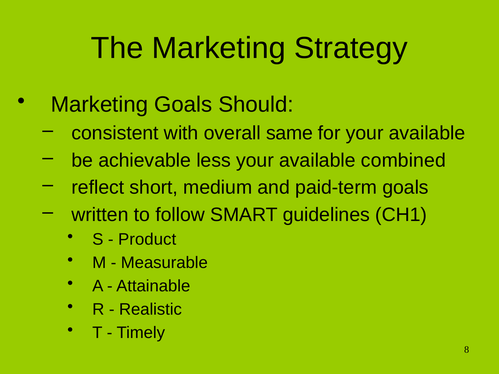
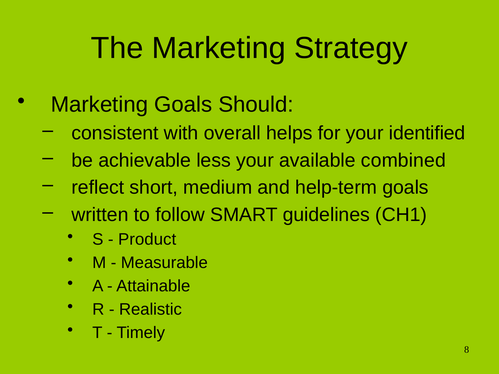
same: same -> helps
for your available: available -> identified
paid-term: paid-term -> help-term
